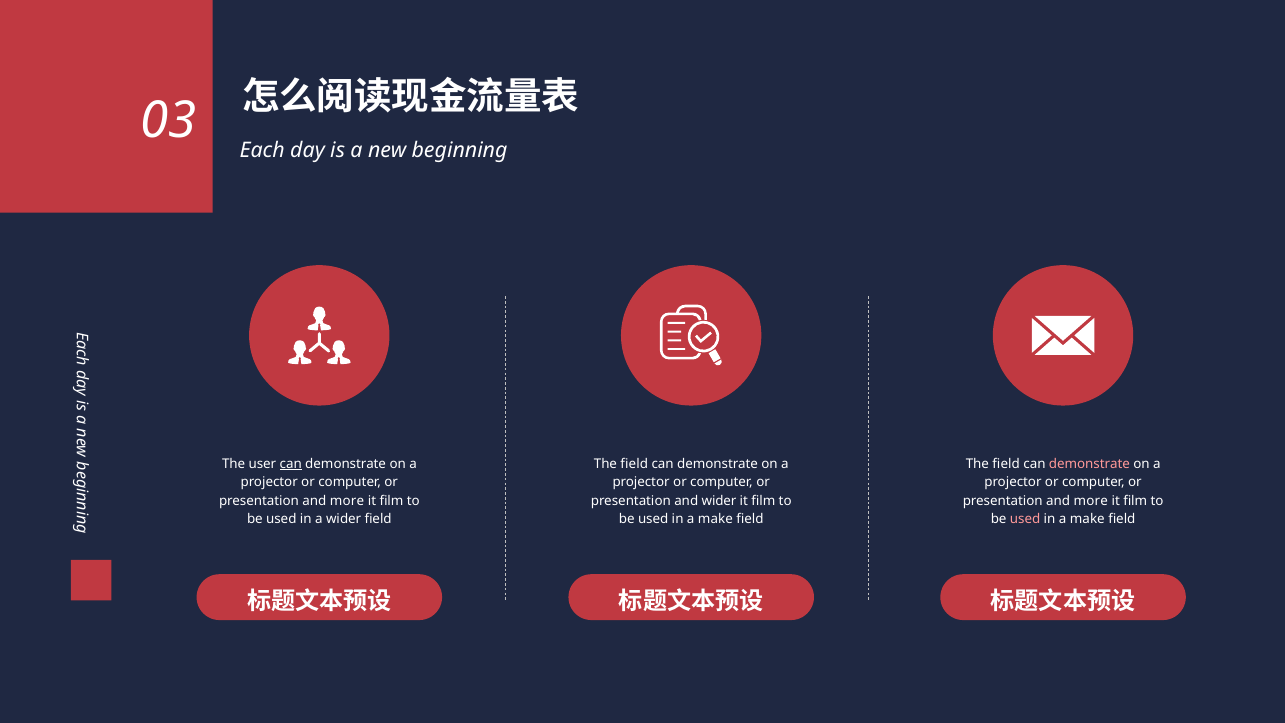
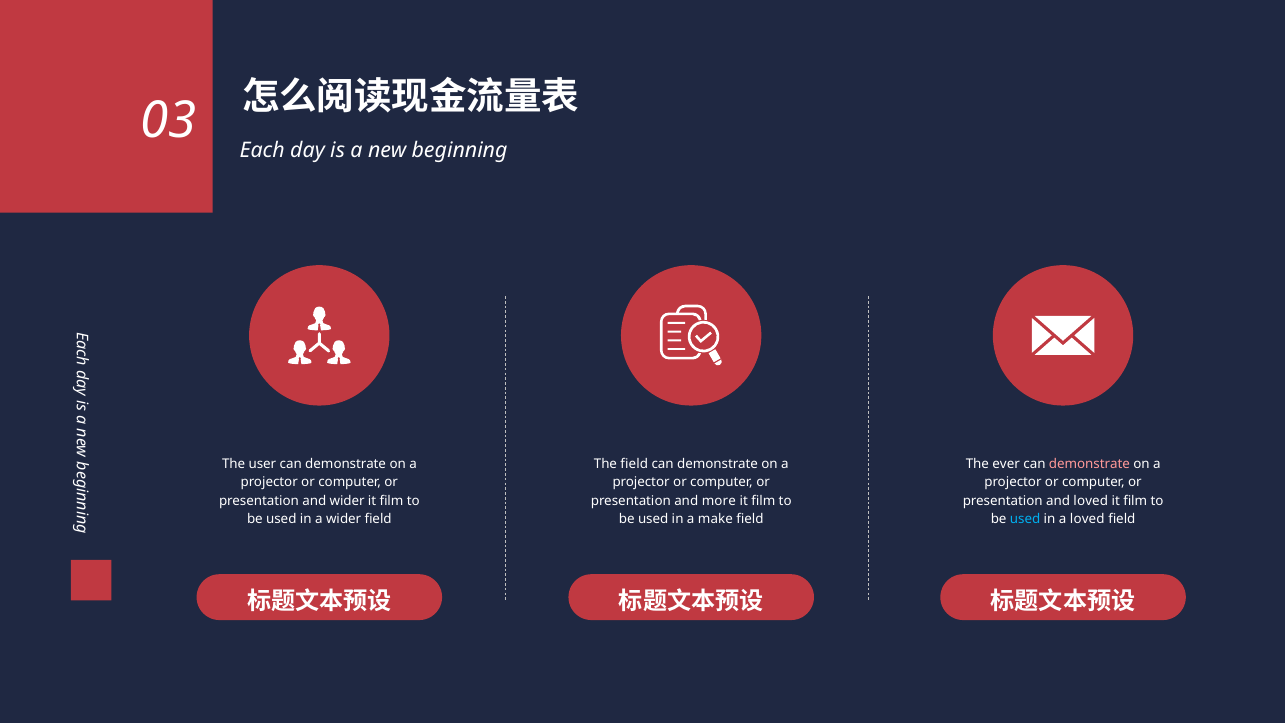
can at (291, 464) underline: present -> none
field at (1006, 464): field -> ever
more at (347, 500): more -> wider
and wider: wider -> more
more at (1091, 500): more -> loved
used at (1025, 519) colour: pink -> light blue
make at (1087, 519): make -> loved
